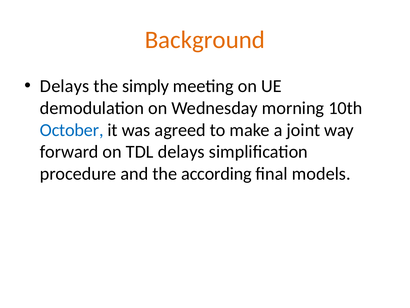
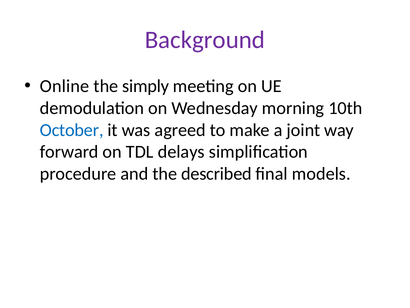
Background colour: orange -> purple
Delays at (65, 86): Delays -> Online
according: according -> described
